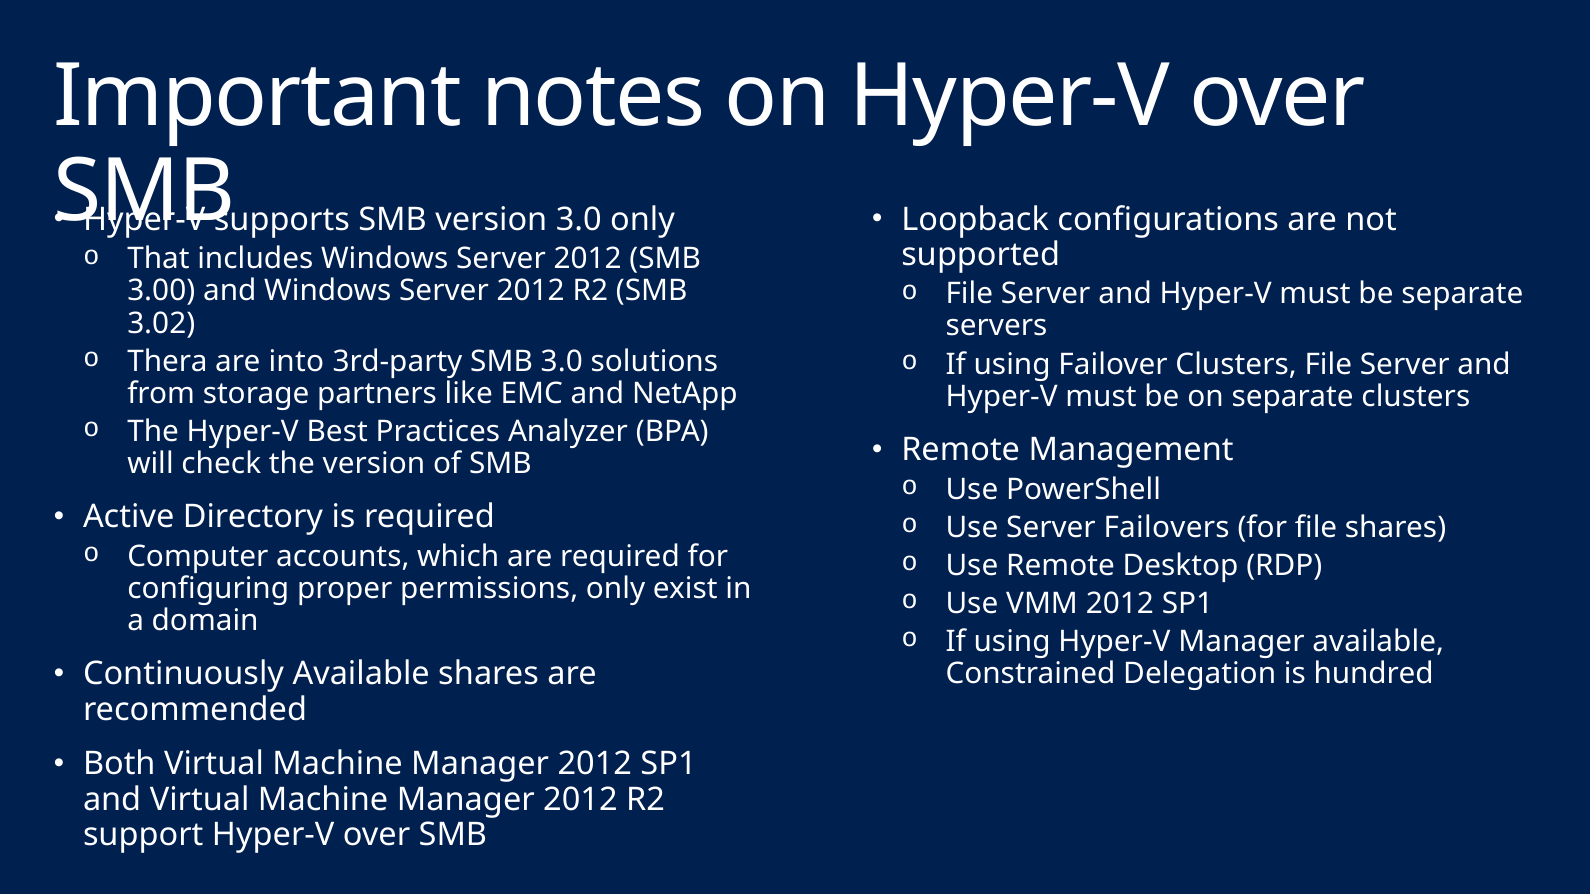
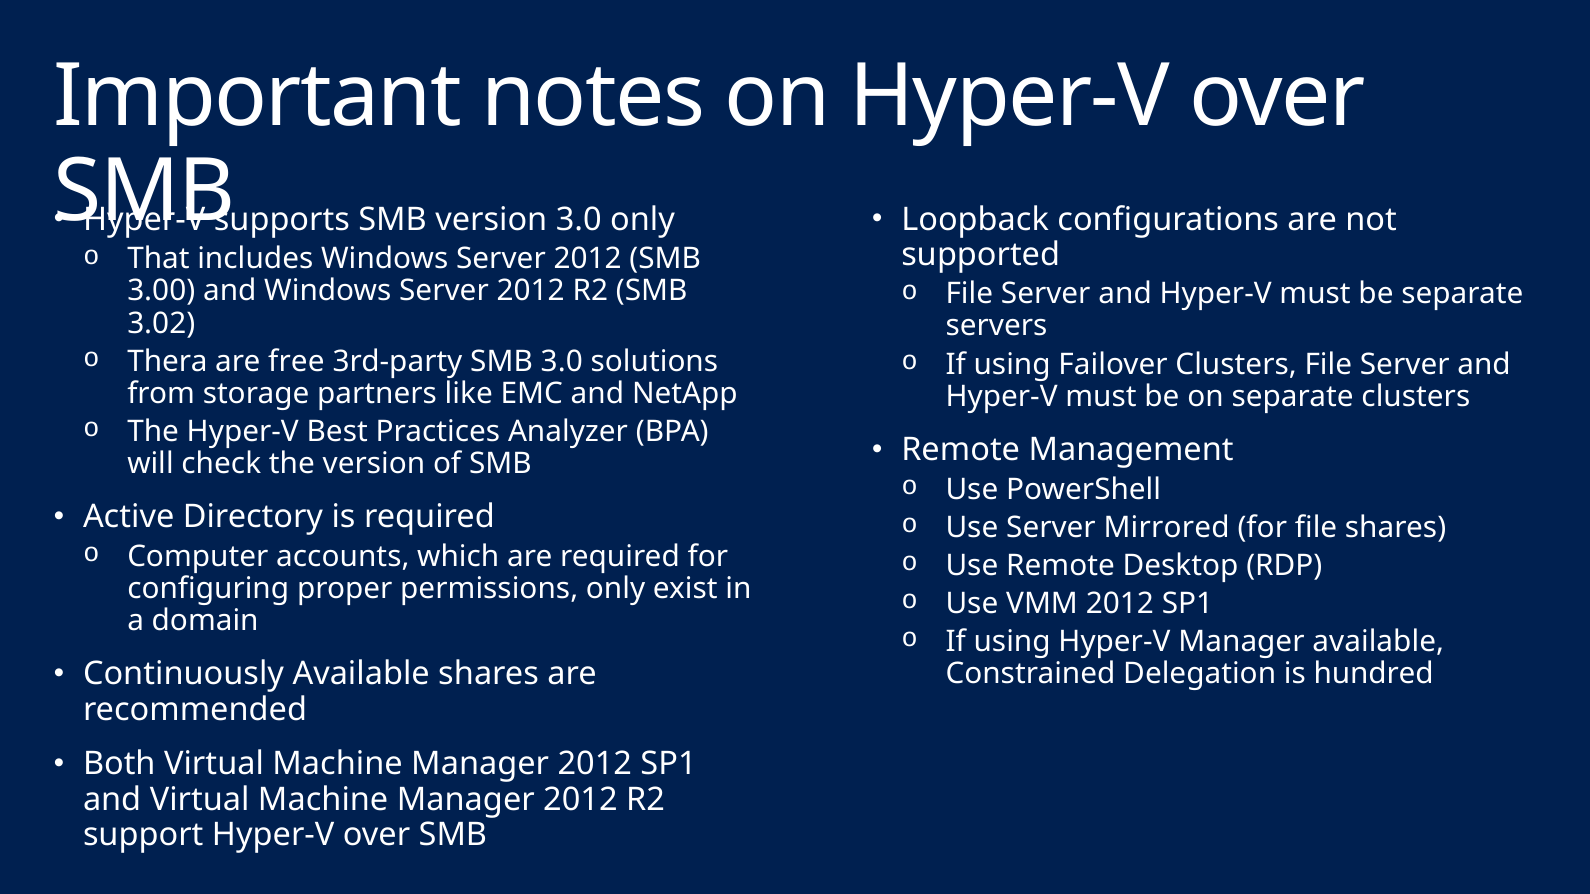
into: into -> free
Failovers: Failovers -> Mirrored
